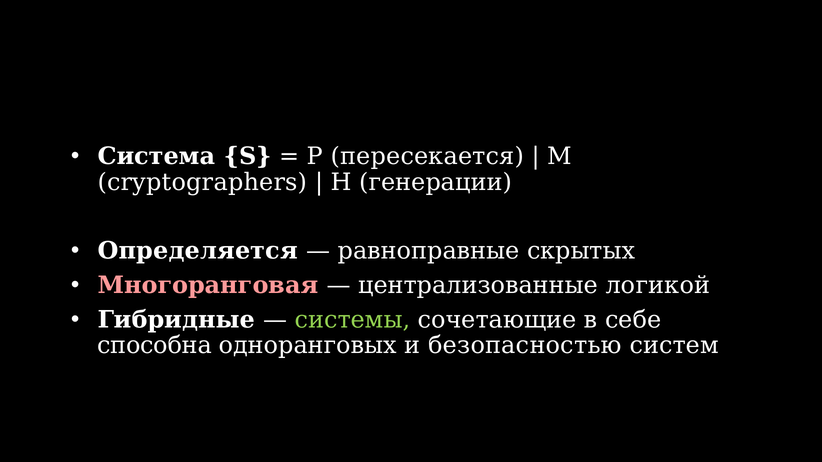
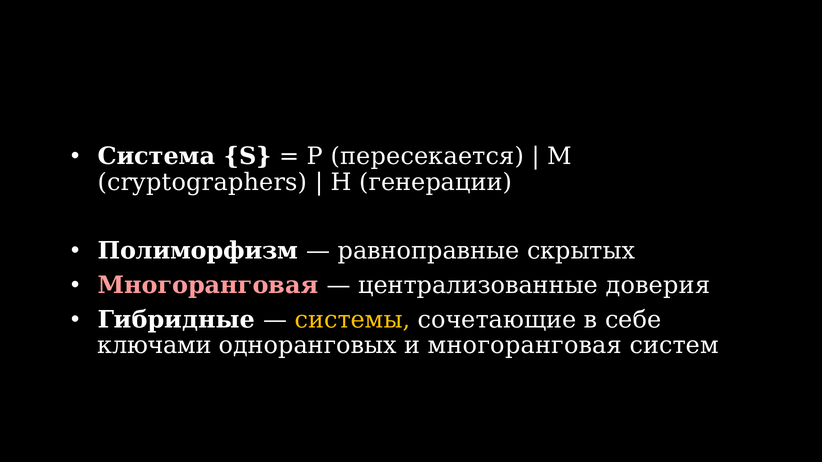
Определяется: Определяется -> Полиморфизм
логикой: логикой -> доверия
системы colour: light green -> yellow
способна: способна -> ключами
и безопасностью: безопасностью -> многоранговая
